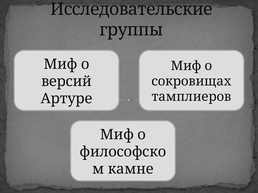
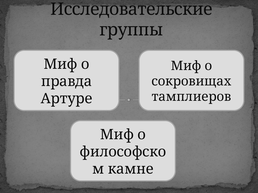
версий: версий -> правда
